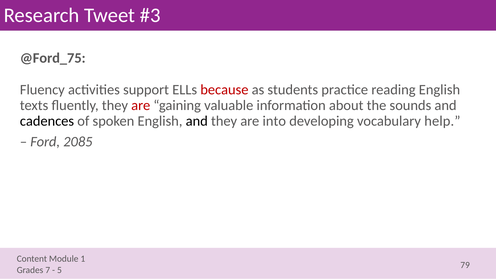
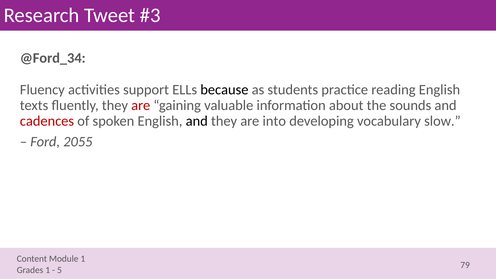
@Ford_75: @Ford_75 -> @Ford_34
because colour: red -> black
cadences colour: black -> red
help: help -> slow
2085: 2085 -> 2055
7 at (48, 270): 7 -> 1
